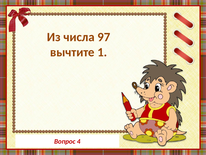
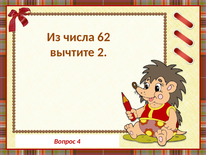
97: 97 -> 62
1: 1 -> 2
